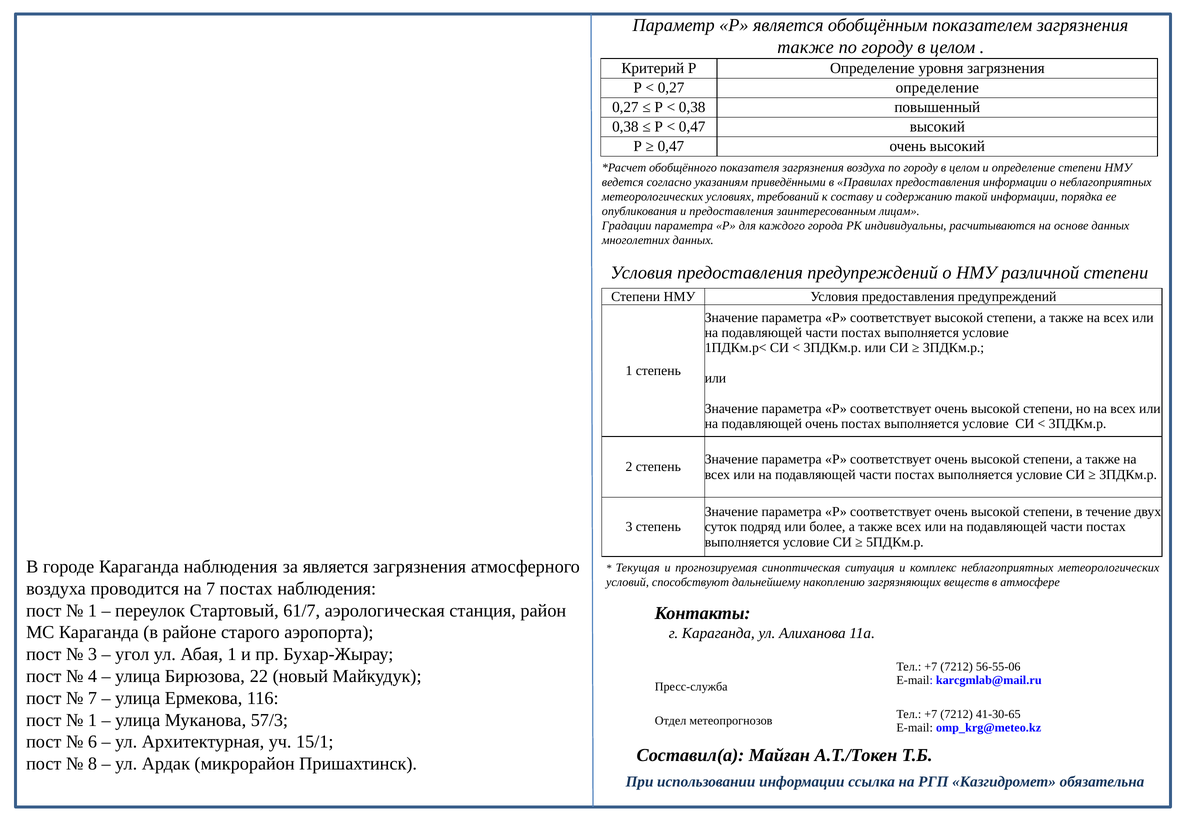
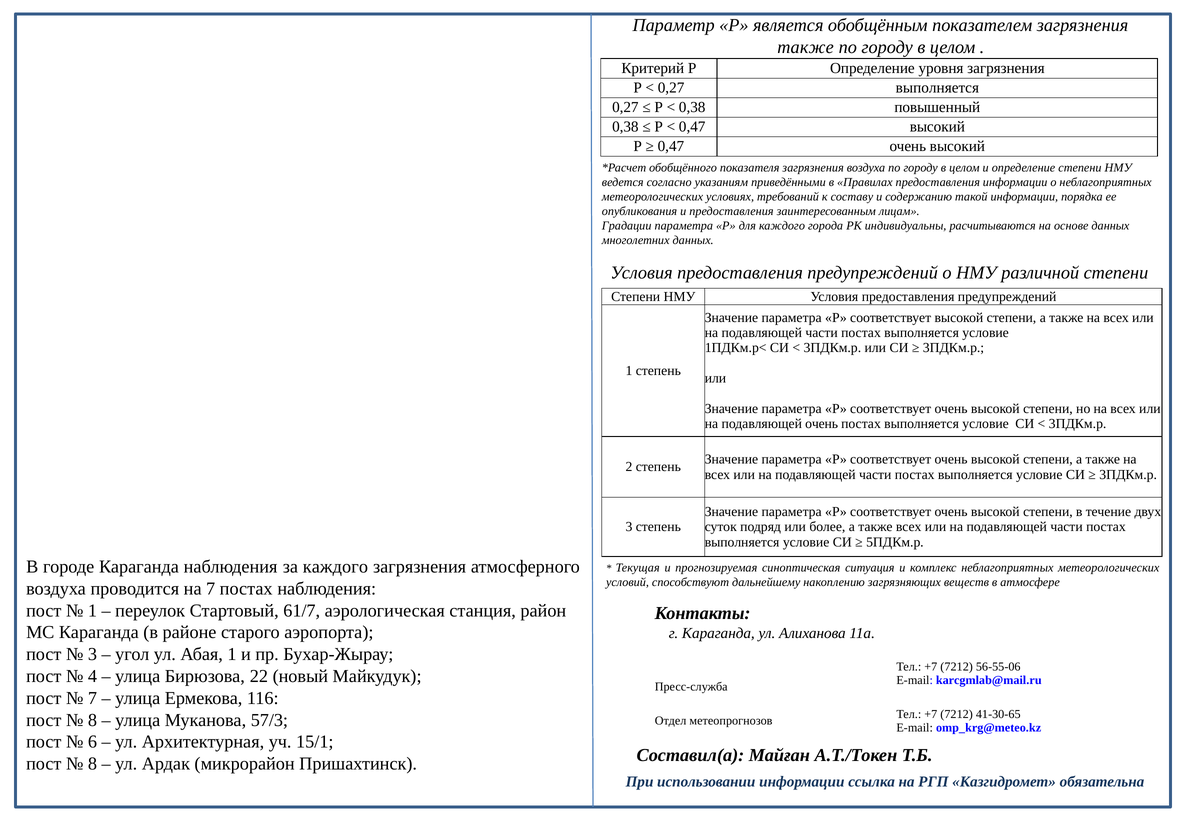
0,27 определение: определение -> выполняется
за является: является -> каждого
1 at (92, 720): 1 -> 8
